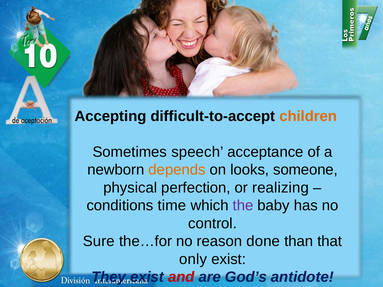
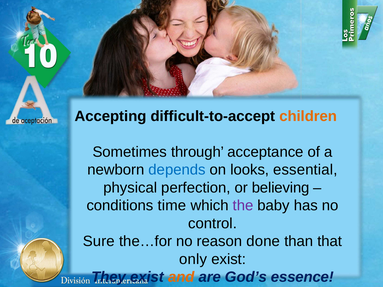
speech: speech -> through
depends colour: orange -> blue
someone: someone -> essential
realizing: realizing -> believing
and colour: red -> orange
antidote: antidote -> essence
